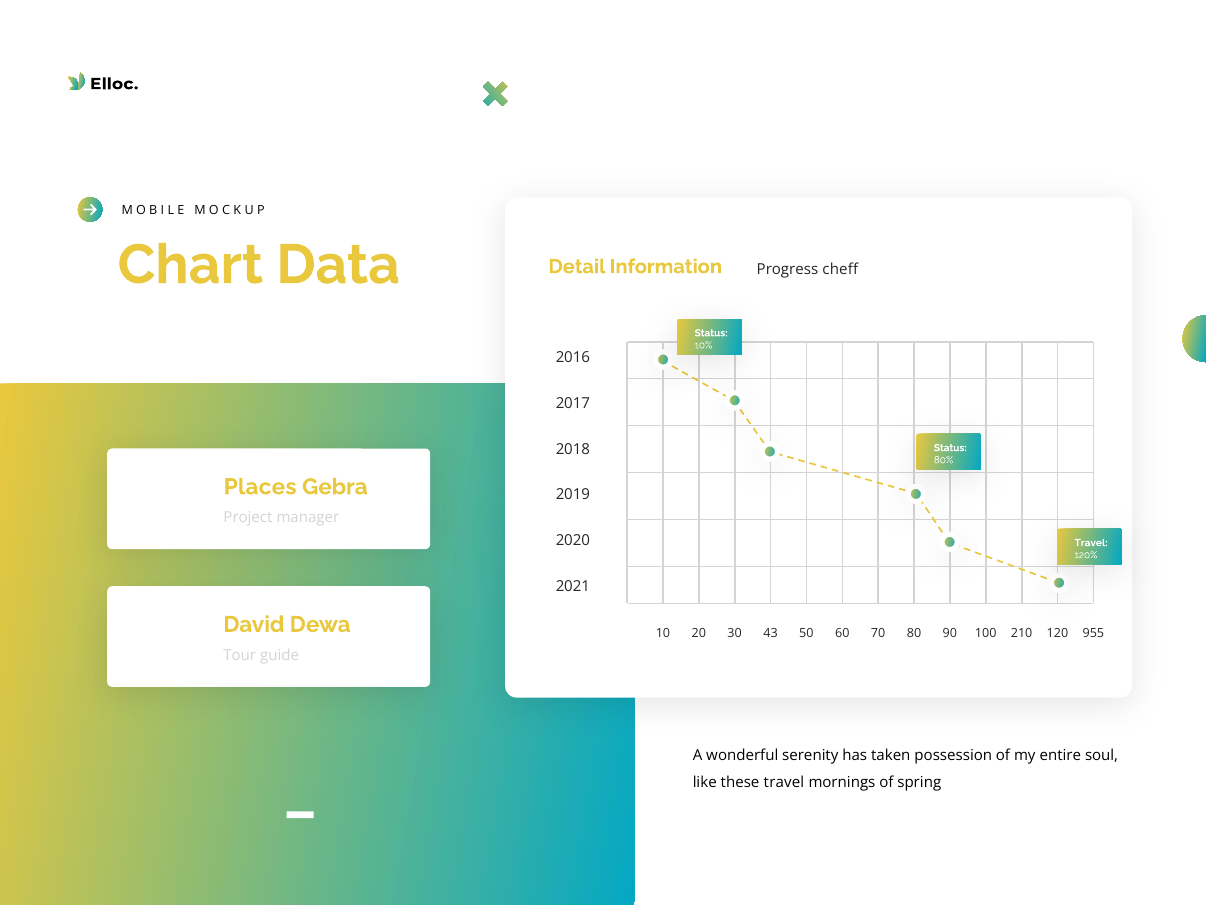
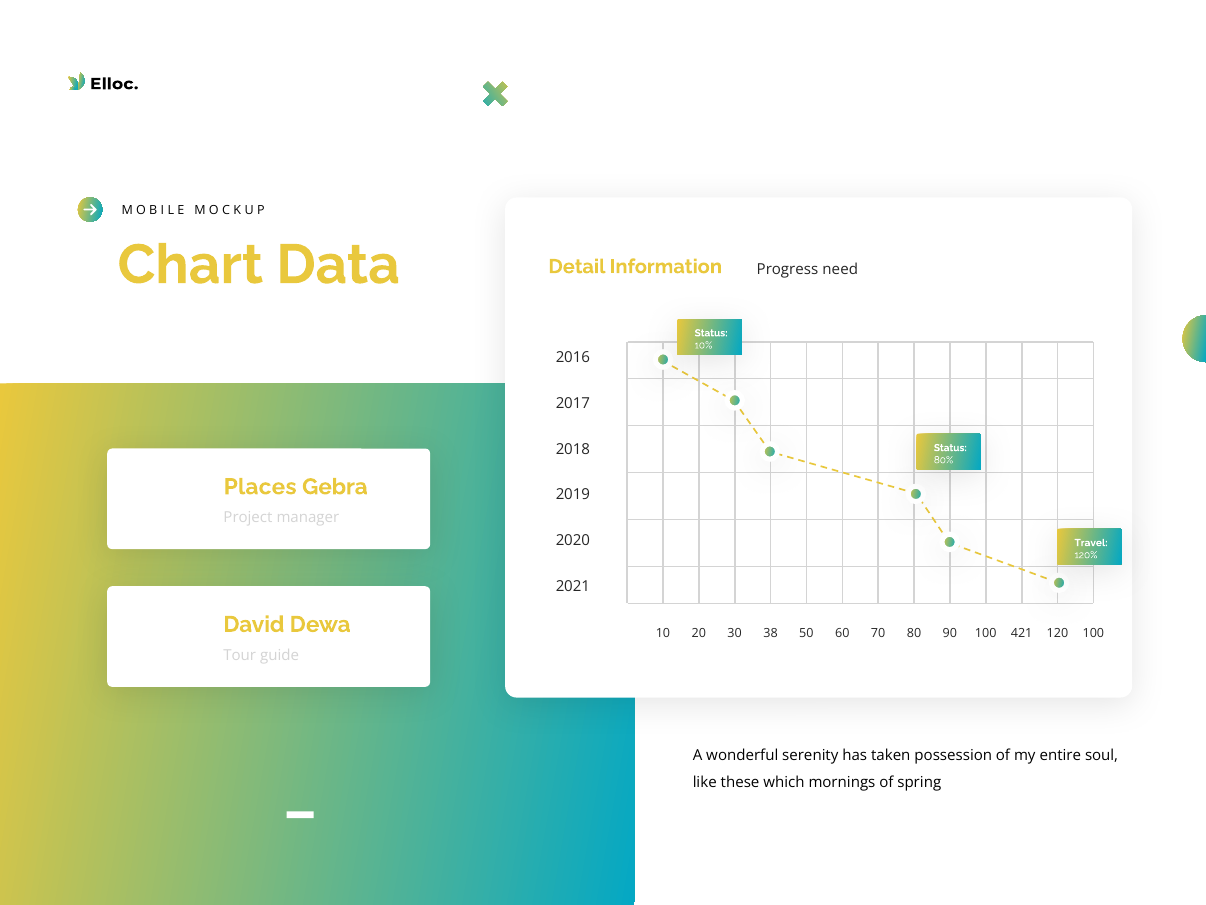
cheff: cheff -> need
43: 43 -> 38
210: 210 -> 421
120 955: 955 -> 100
these travel: travel -> which
